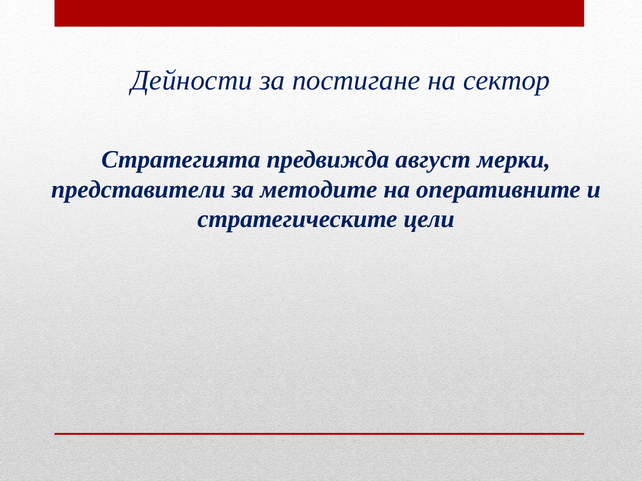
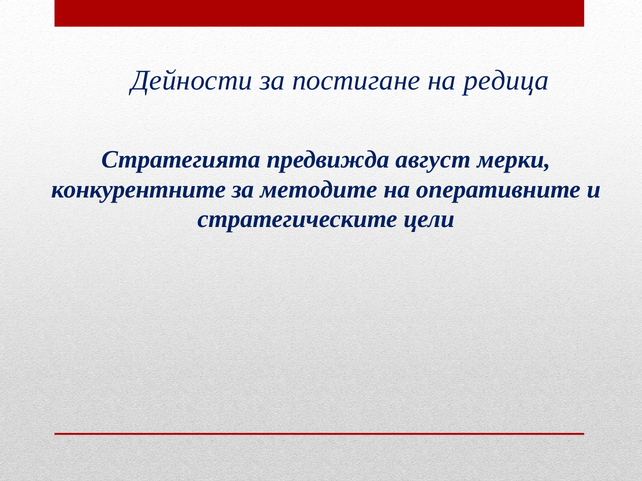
сектор: сектор -> редица
представители: представители -> конкурентните
